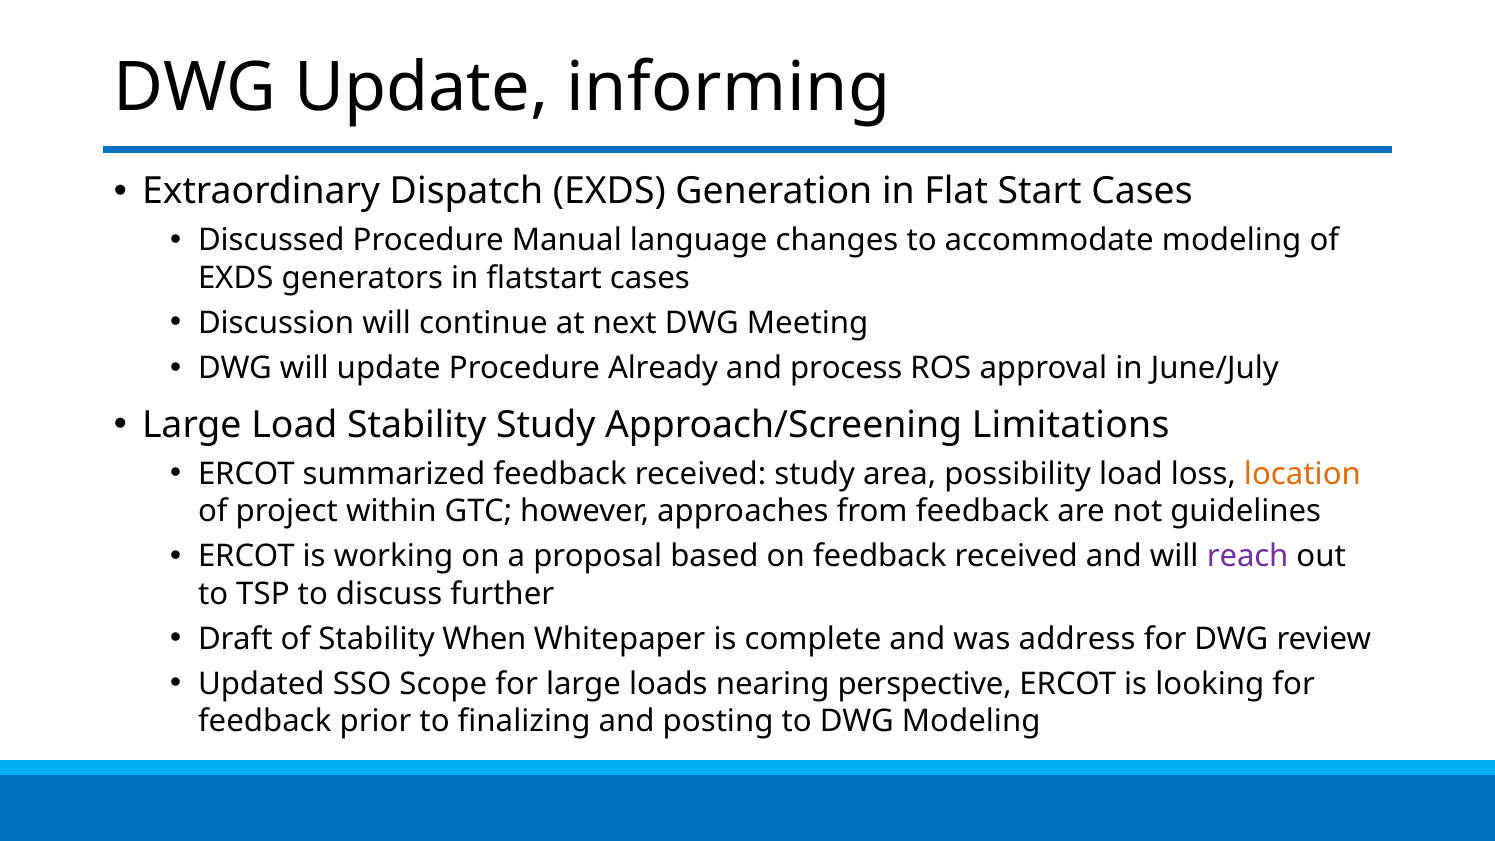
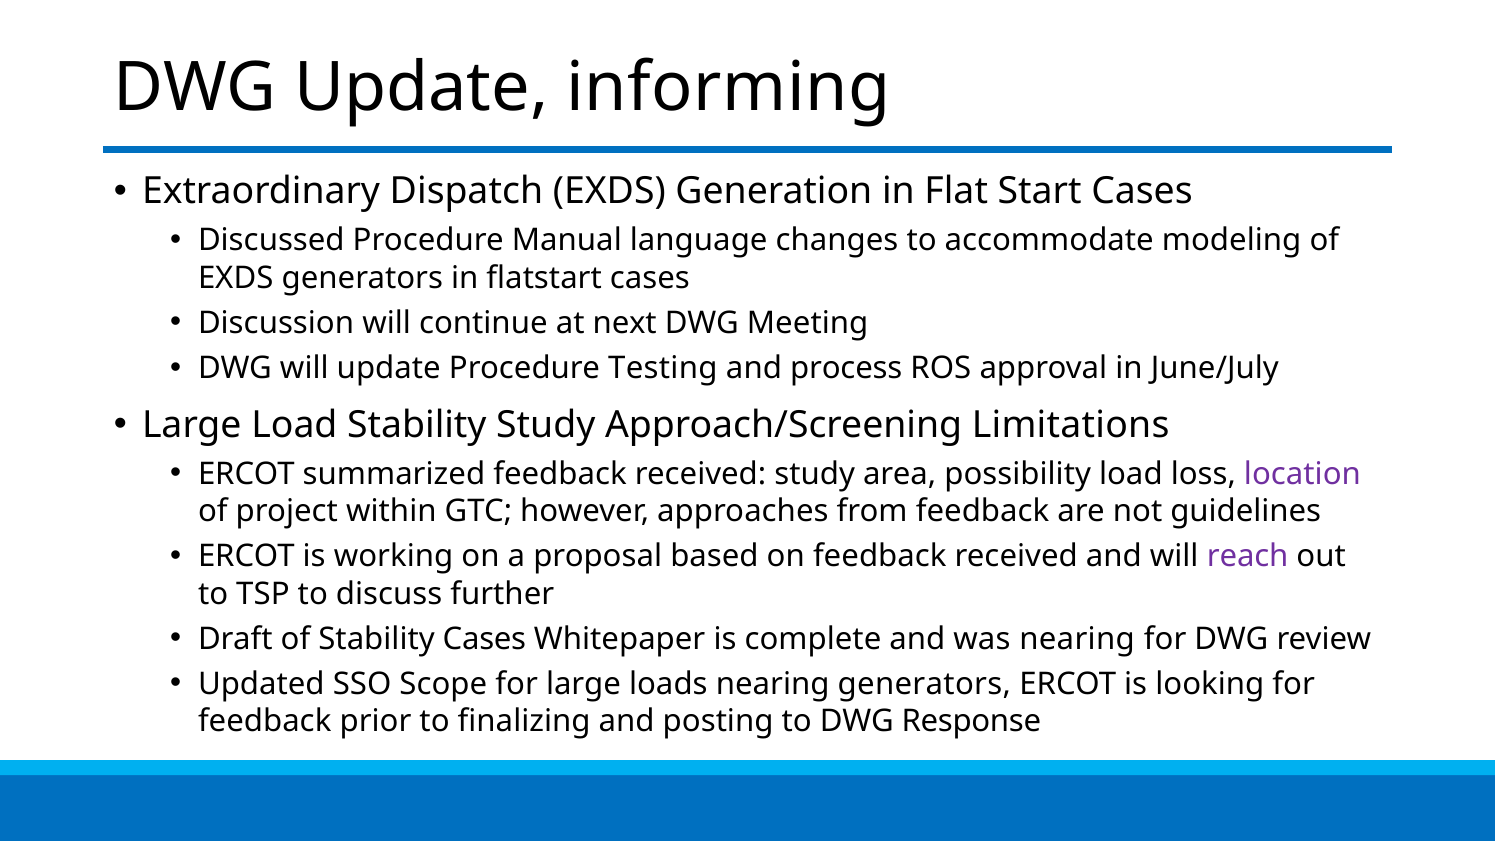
Already: Already -> Testing
location colour: orange -> purple
Stability When: When -> Cases
was address: address -> nearing
nearing perspective: perspective -> generators
DWG Modeling: Modeling -> Response
